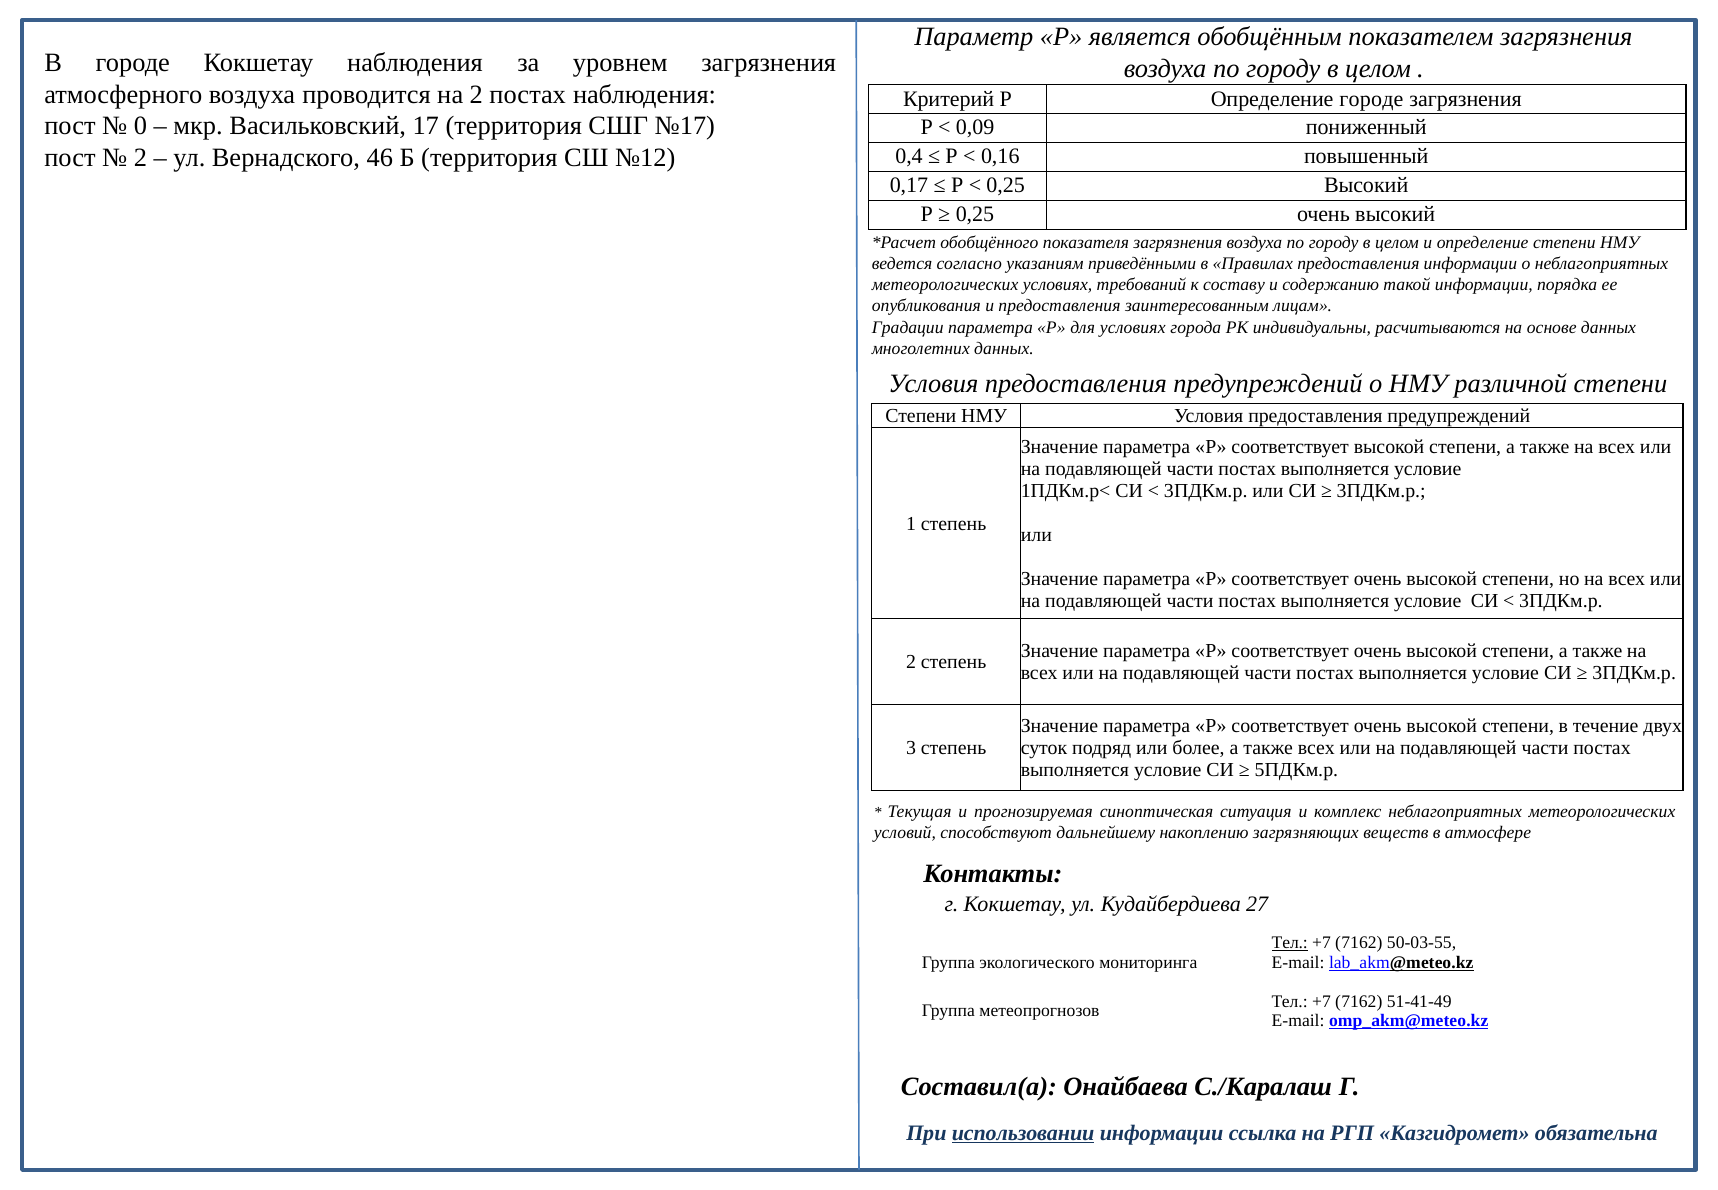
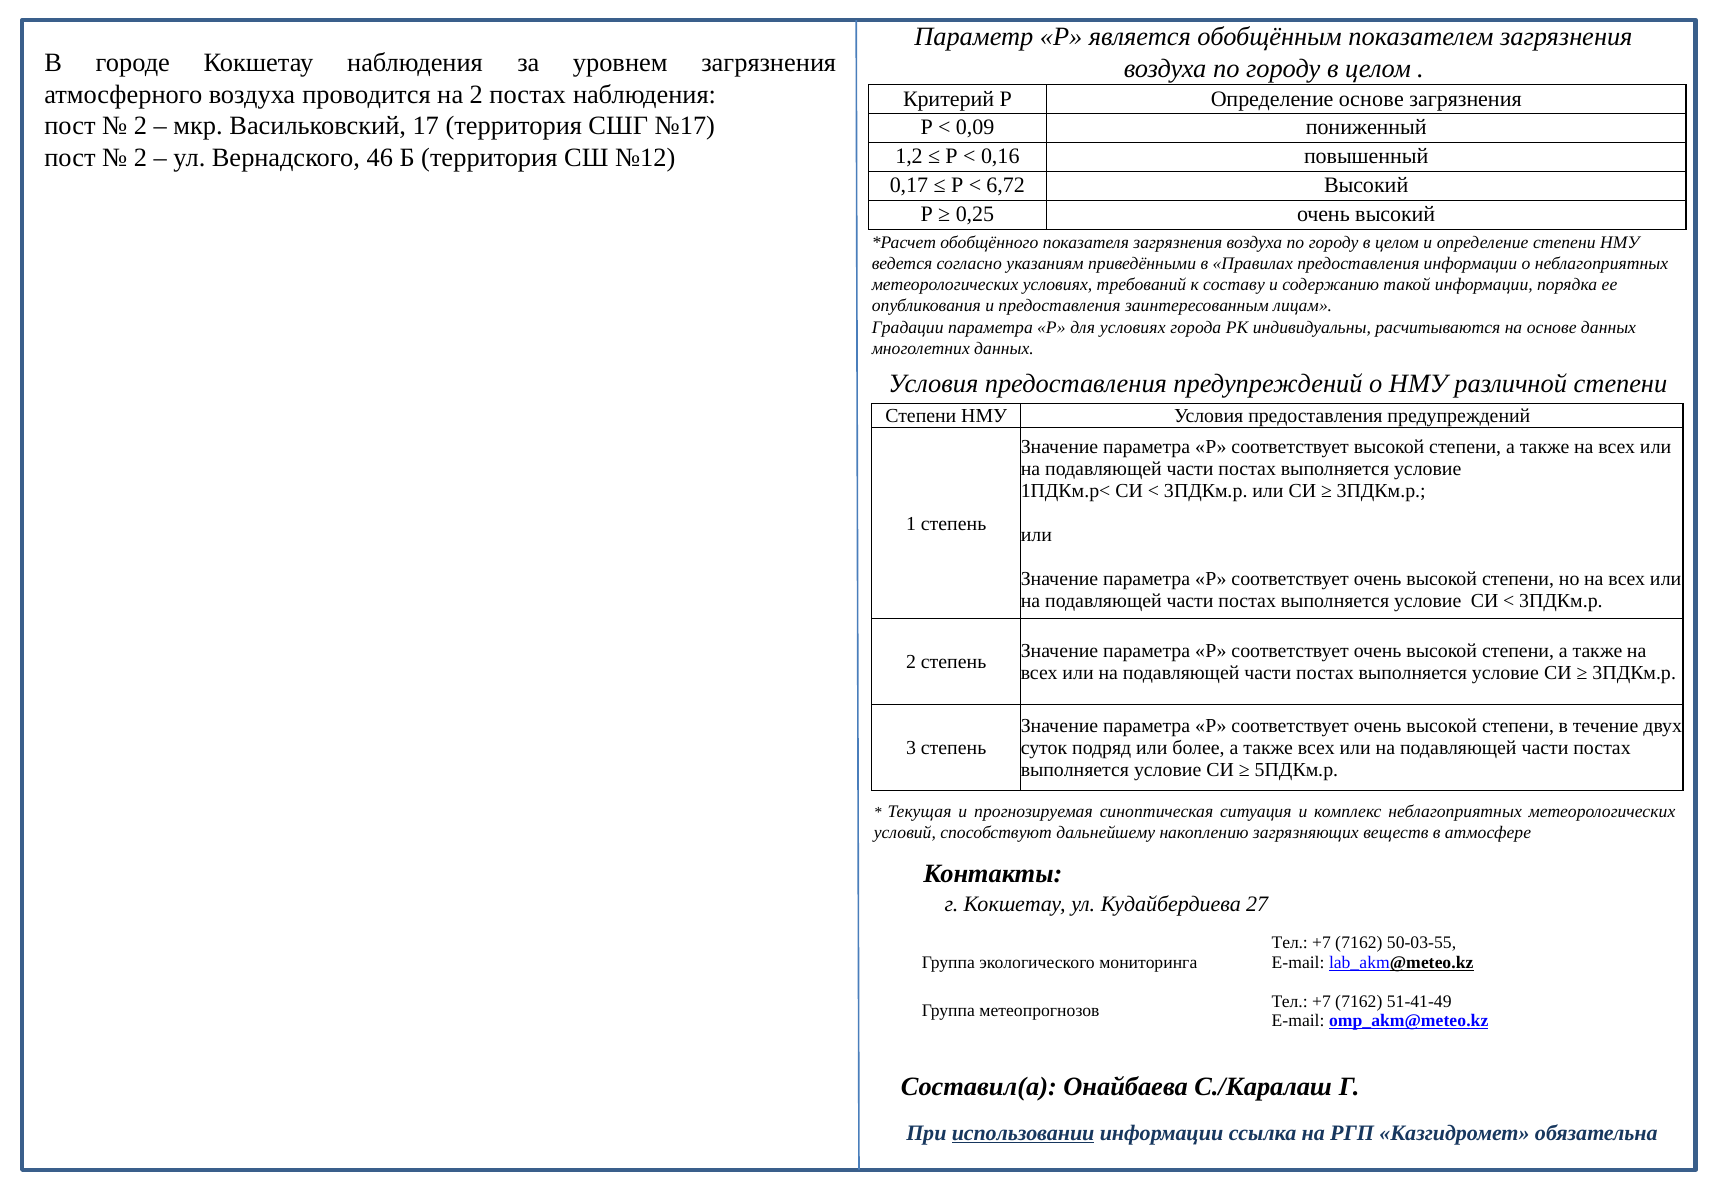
Определение городе: городе -> основе
0 at (140, 126): 0 -> 2
0,4: 0,4 -> 1,2
0,25 at (1006, 185): 0,25 -> 6,72
Тел at (1290, 943) underline: present -> none
